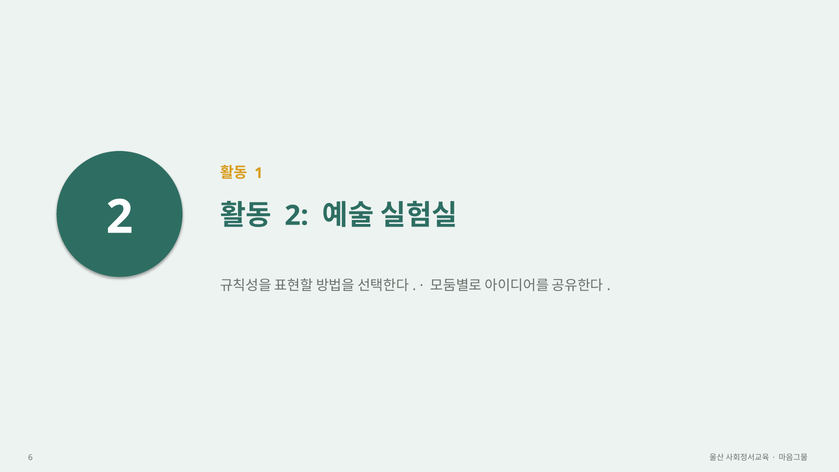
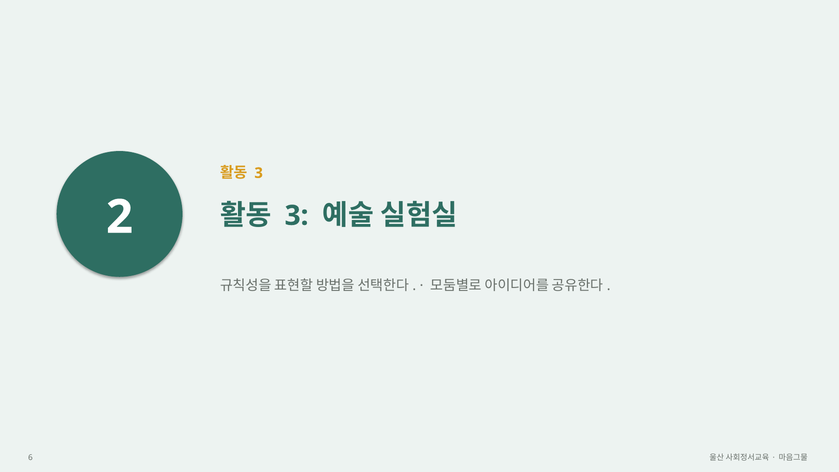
1 at (259, 173): 1 -> 3
2 at (297, 216): 2 -> 3
